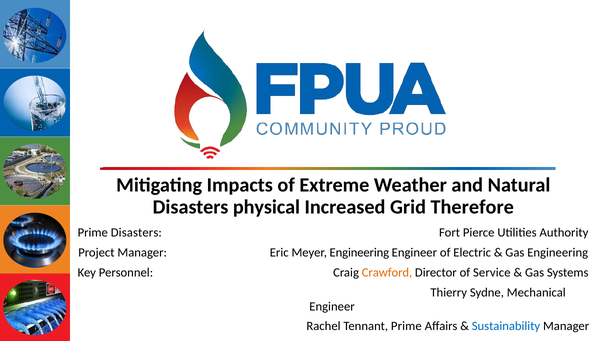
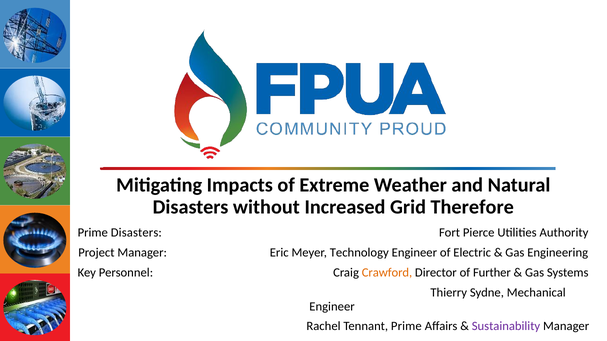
physical: physical -> without
Meyer Engineering: Engineering -> Technology
Service: Service -> Further
Sustainability at (506, 327) colour: blue -> purple
